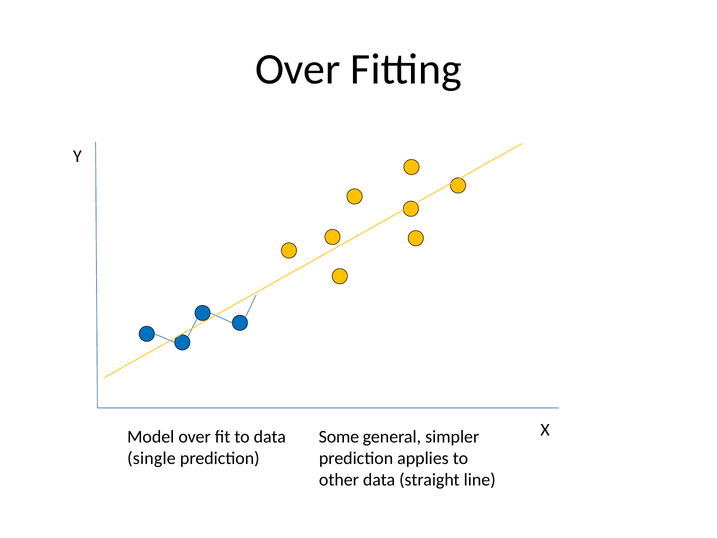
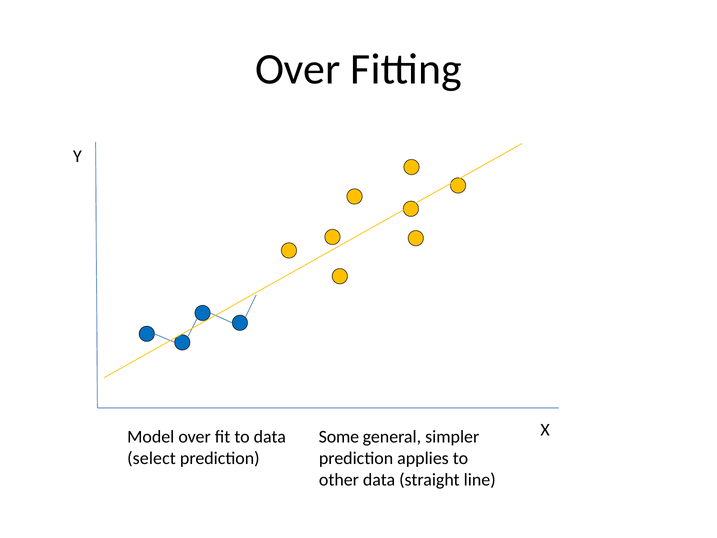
single: single -> select
